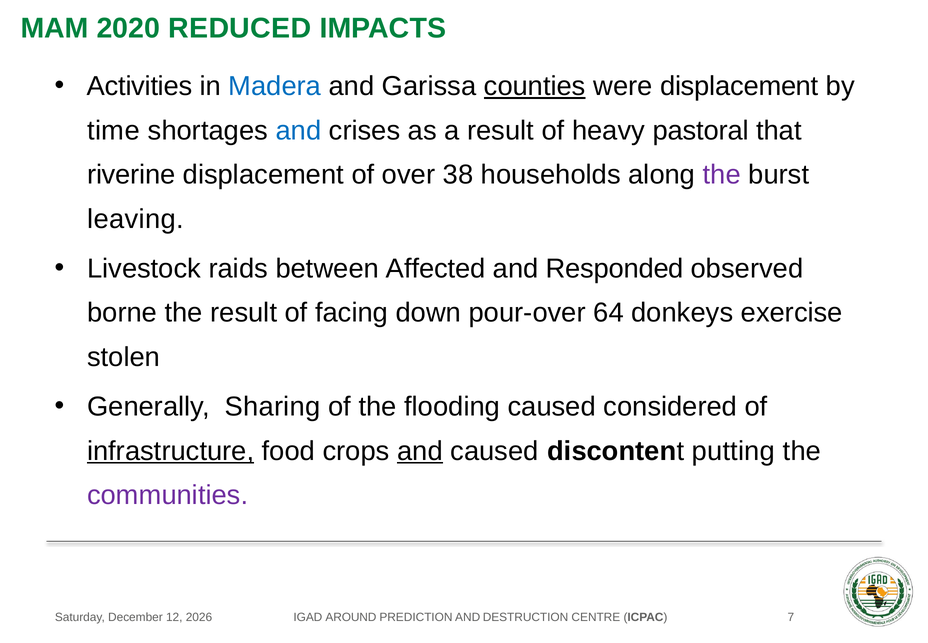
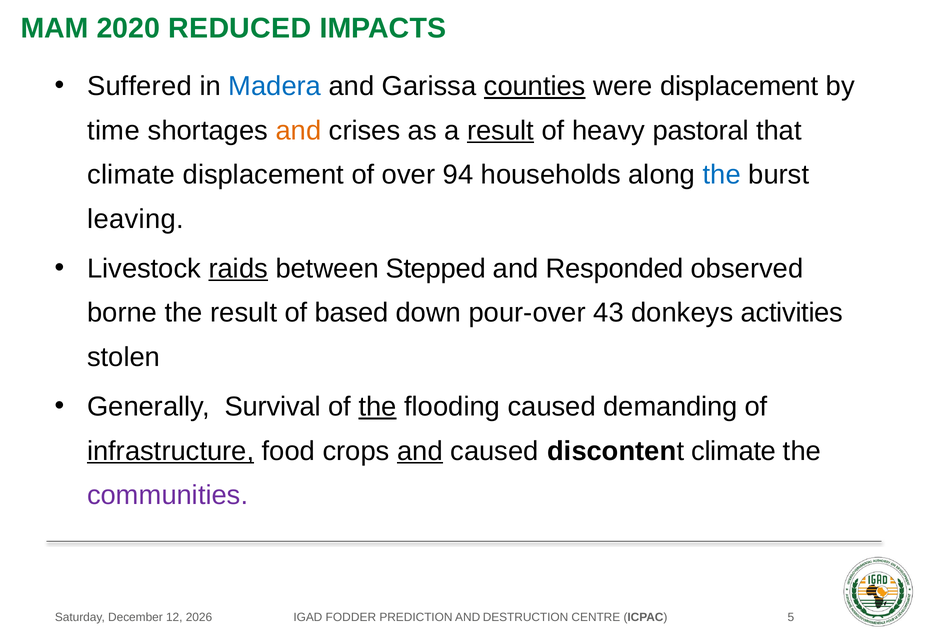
Activities: Activities -> Suffered
and at (298, 130) colour: blue -> orange
result at (501, 130) underline: none -> present
riverine at (131, 175): riverine -> climate
38: 38 -> 94
the at (722, 175) colour: purple -> blue
raids underline: none -> present
Affected: Affected -> Stepped
facing: facing -> based
64: 64 -> 43
exercise: exercise -> activities
Sharing: Sharing -> Survival
the at (378, 406) underline: none -> present
considered: considered -> demanding
discontent putting: putting -> climate
AROUND: AROUND -> FODDER
7: 7 -> 5
